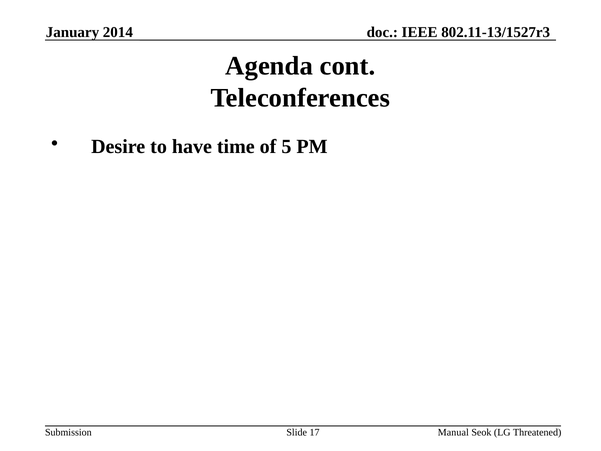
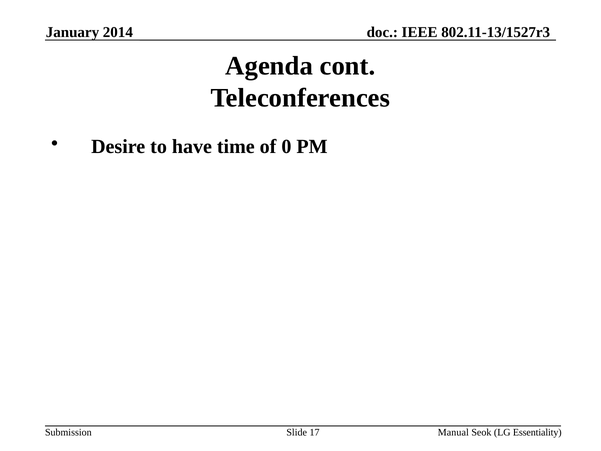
5: 5 -> 0
Threatened: Threatened -> Essentiality
